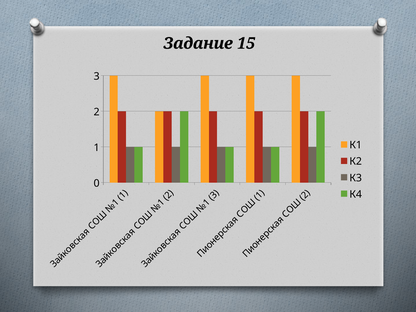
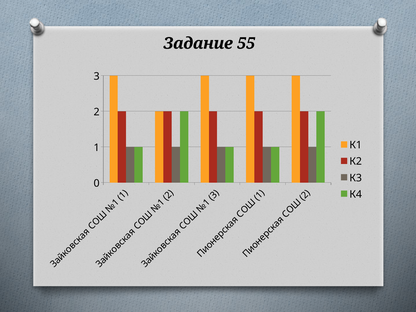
15: 15 -> 55
